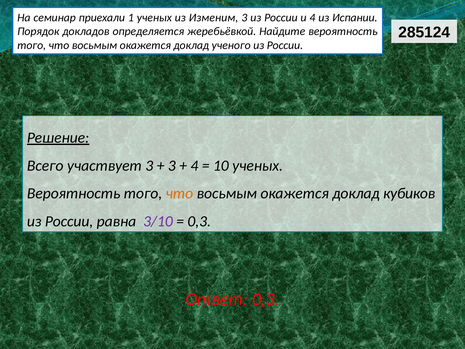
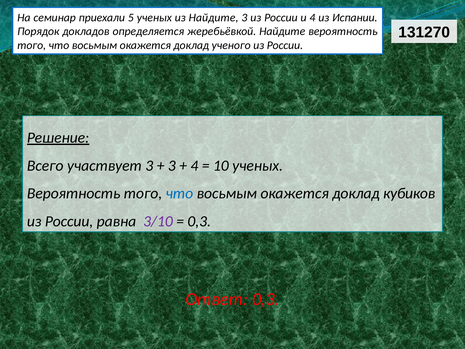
1: 1 -> 5
из Изменим: Изменим -> Найдите
285124: 285124 -> 131270
что at (179, 193) colour: orange -> blue
